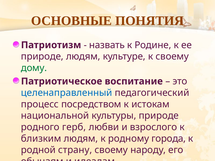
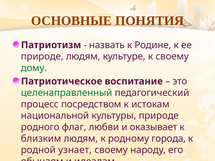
целенаправленный colour: blue -> green
герб: герб -> флаг
взрослого: взрослого -> оказывает
страну: страну -> узнает
